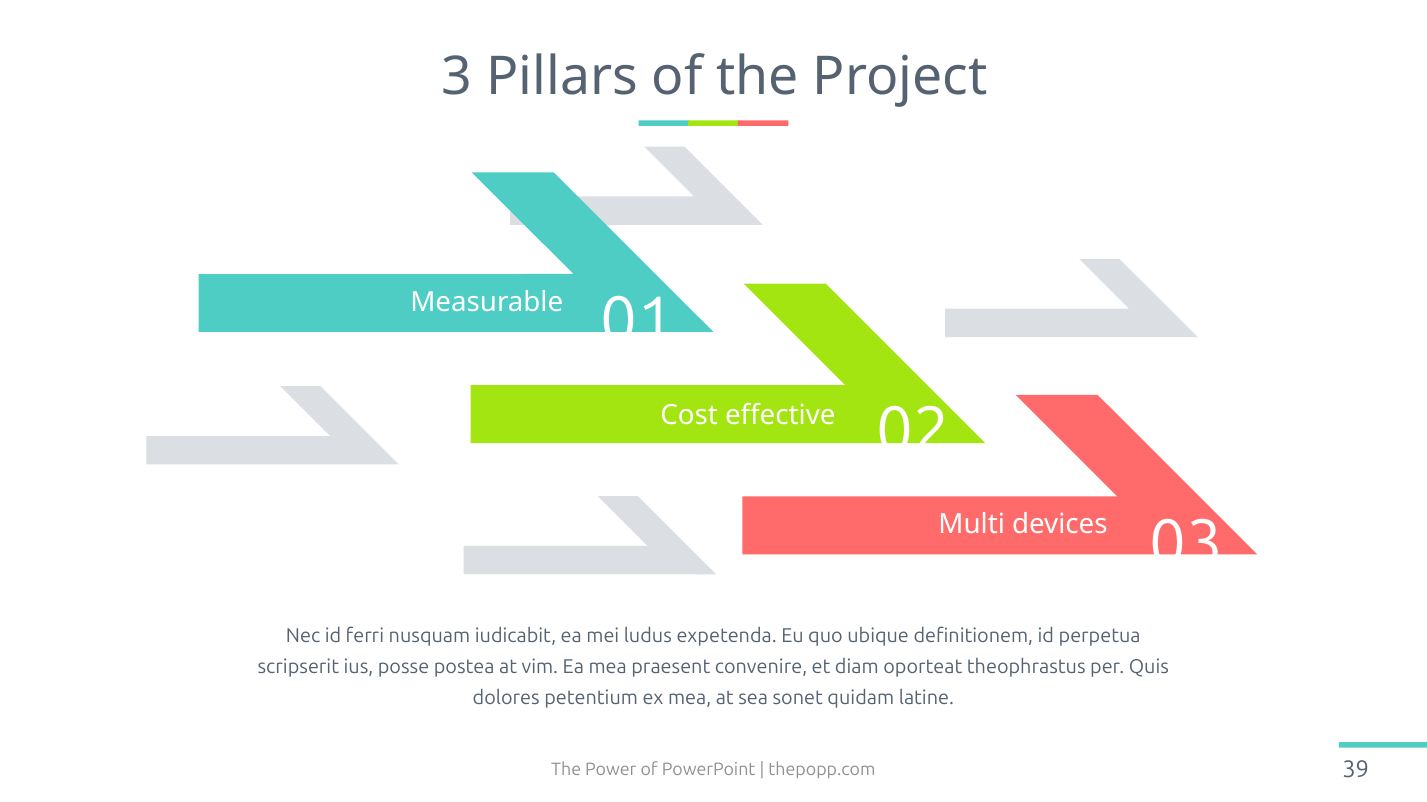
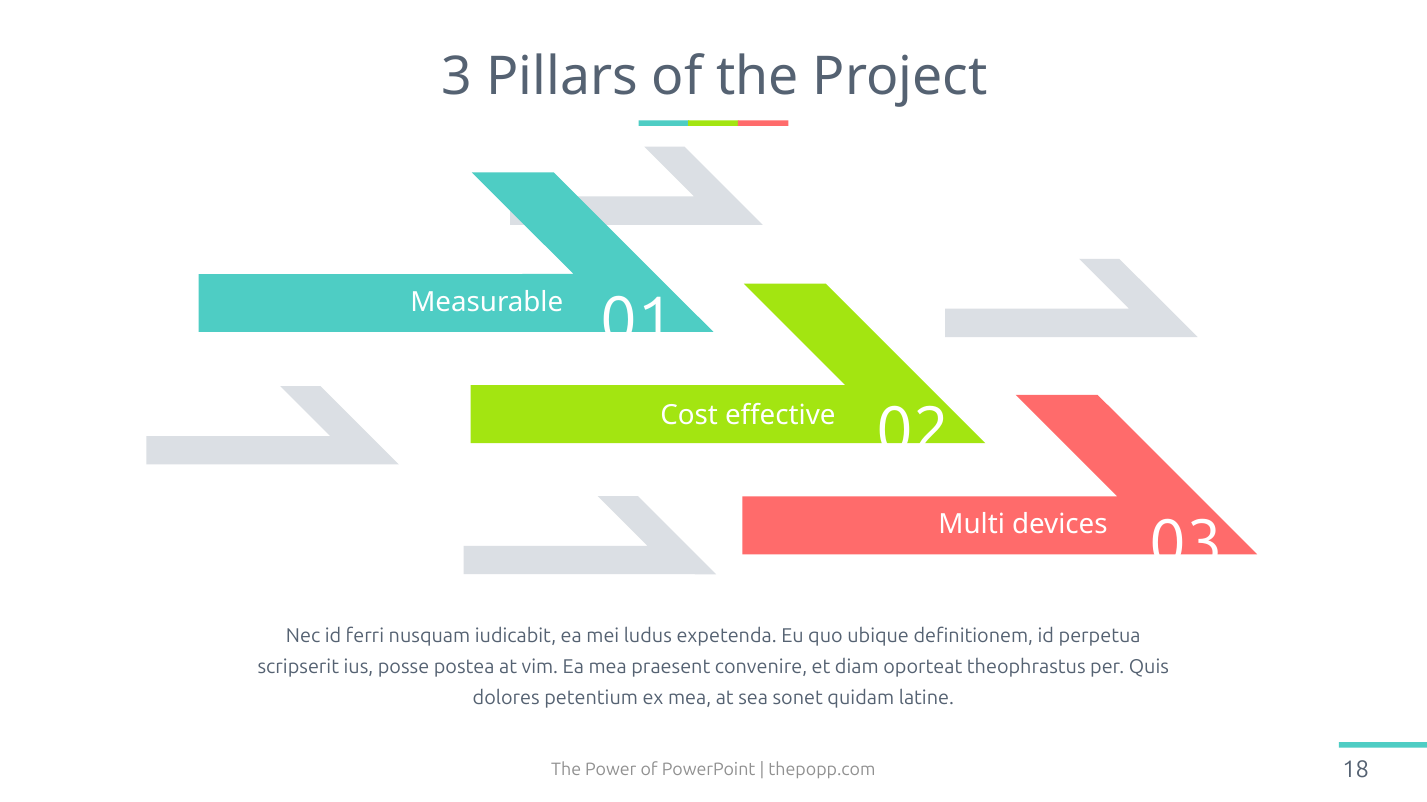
39: 39 -> 18
